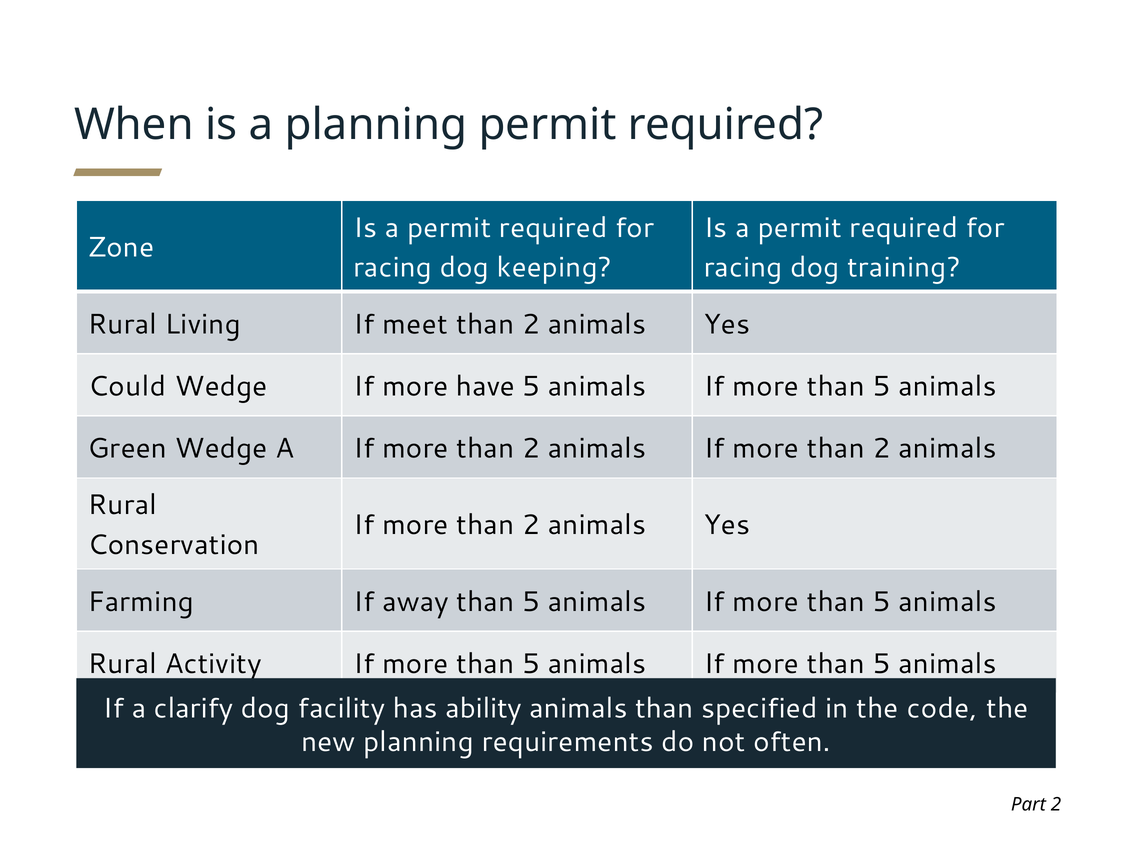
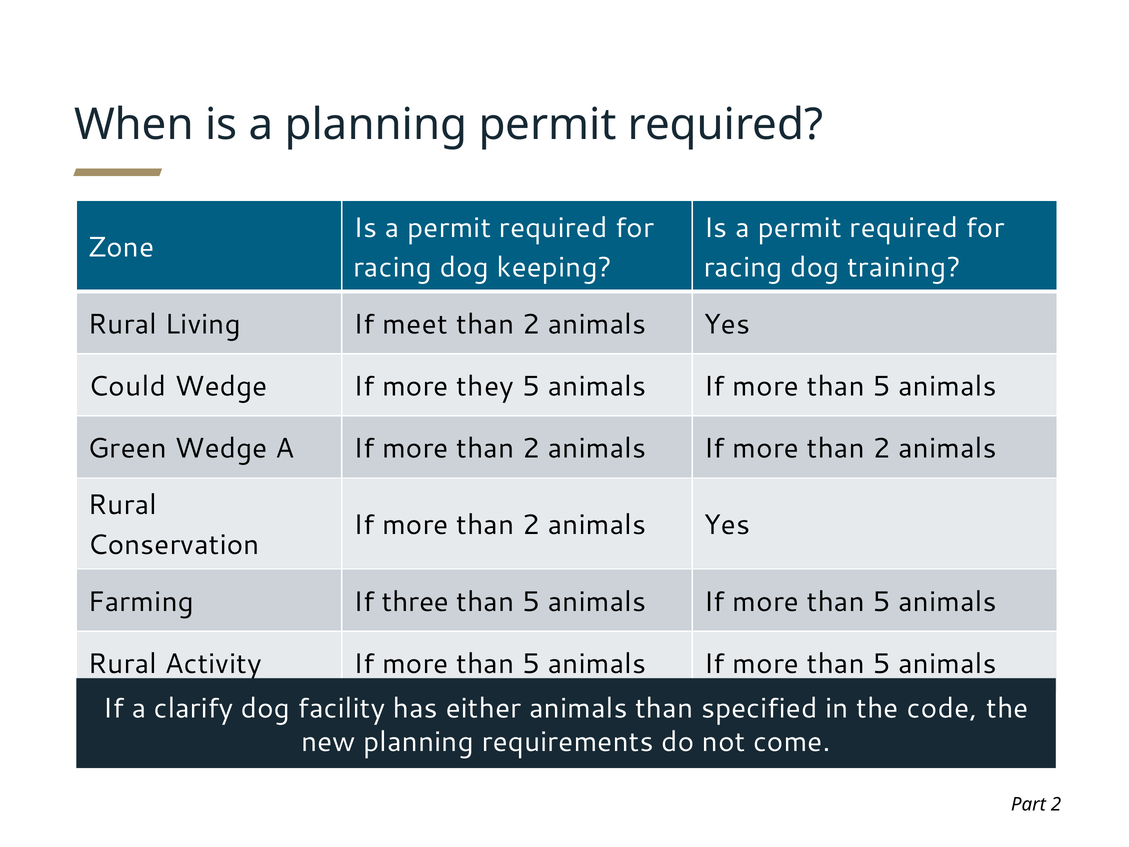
have: have -> they
away: away -> three
ability: ability -> either
often: often -> come
